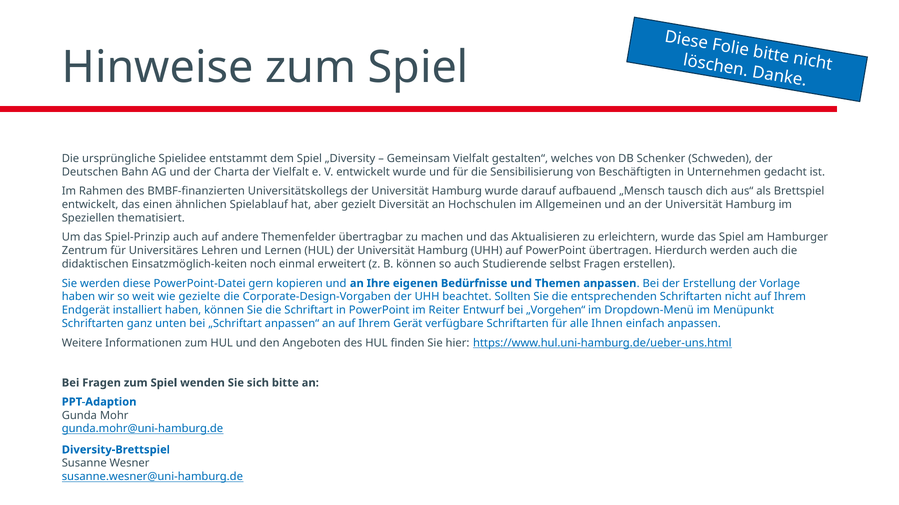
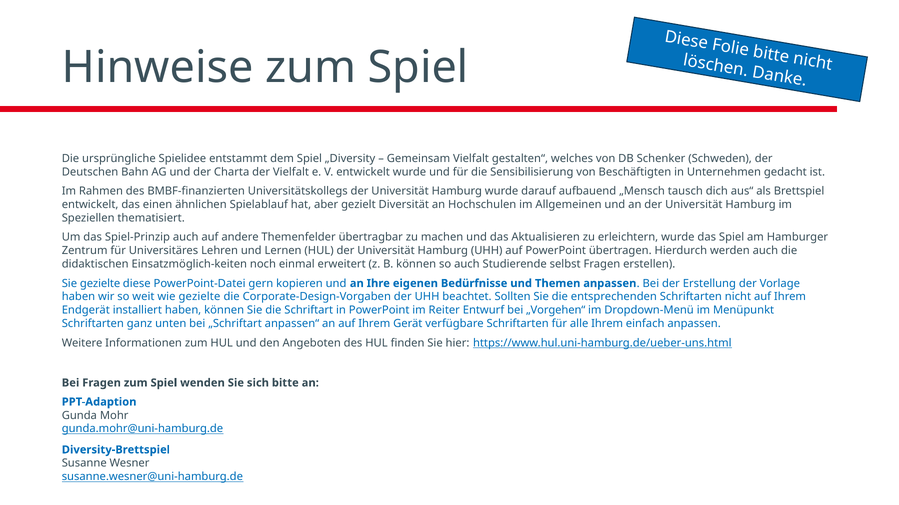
Sie werden: werden -> gezielte
alle Ihnen: Ihnen -> Ihrem
